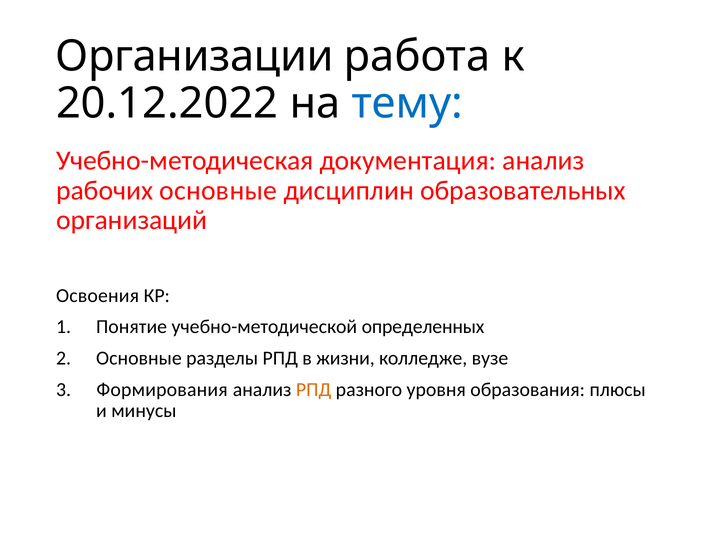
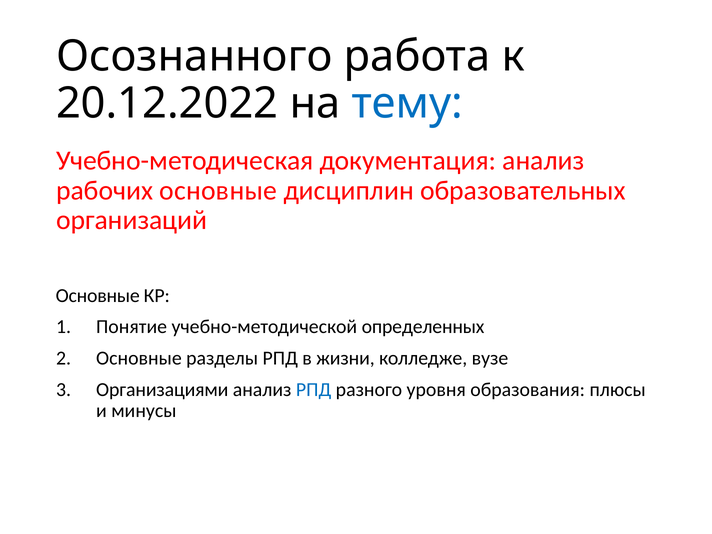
Организации: Организации -> Осознанного
Освоения at (98, 296): Освоения -> Основные
Формирования: Формирования -> Организациями
РПД at (314, 389) colour: orange -> blue
